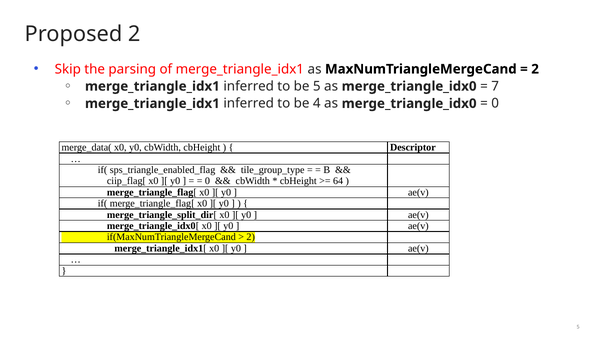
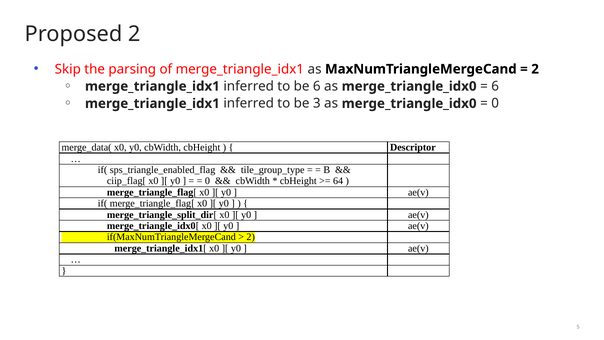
be 5: 5 -> 6
7 at (495, 86): 7 -> 6
4: 4 -> 3
